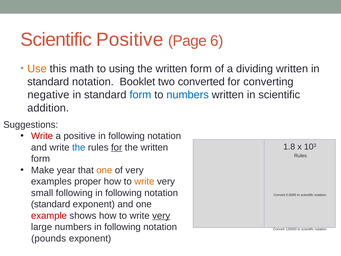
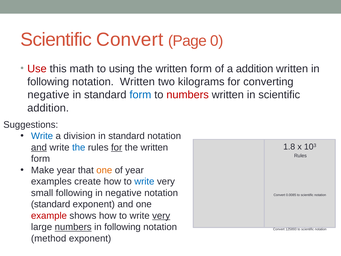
Scientific Positive: Positive -> Convert
6: 6 -> 0
Use colour: orange -> red
a dividing: dividing -> addition
standard at (48, 82): standard -> following
notation Booklet: Booklet -> Written
converted: converted -> kilograms
numbers at (188, 95) colour: blue -> red
Write at (42, 136) colour: red -> blue
a positive: positive -> division
following at (127, 136): following -> standard
and at (39, 147) underline: none -> present
of very: very -> year
proper: proper -> create
write at (144, 181) colour: orange -> blue
following at (124, 193): following -> negative
numbers at (73, 227) underline: none -> present
pounds: pounds -> method
